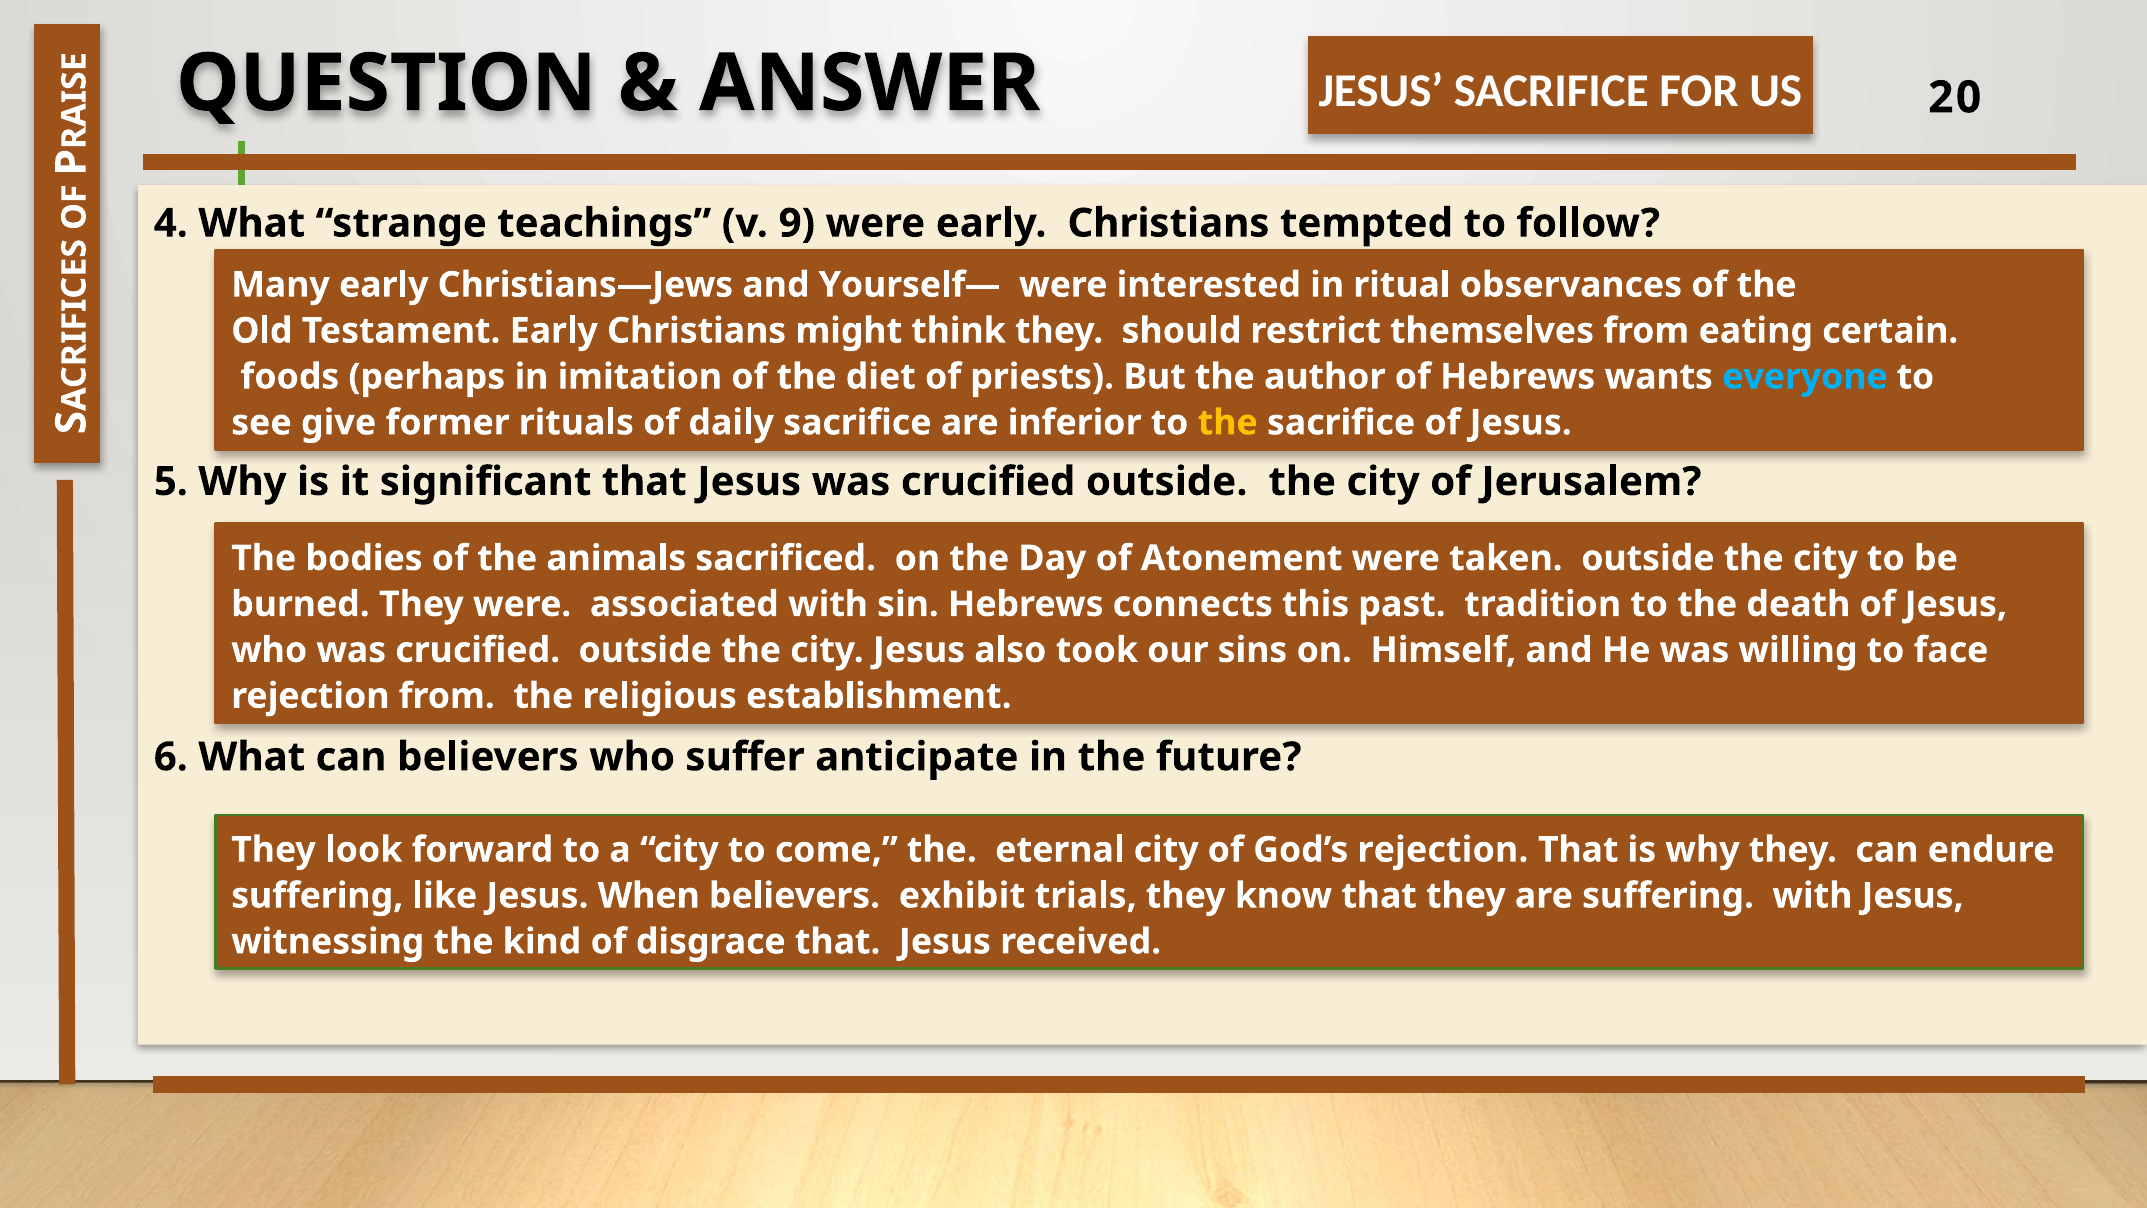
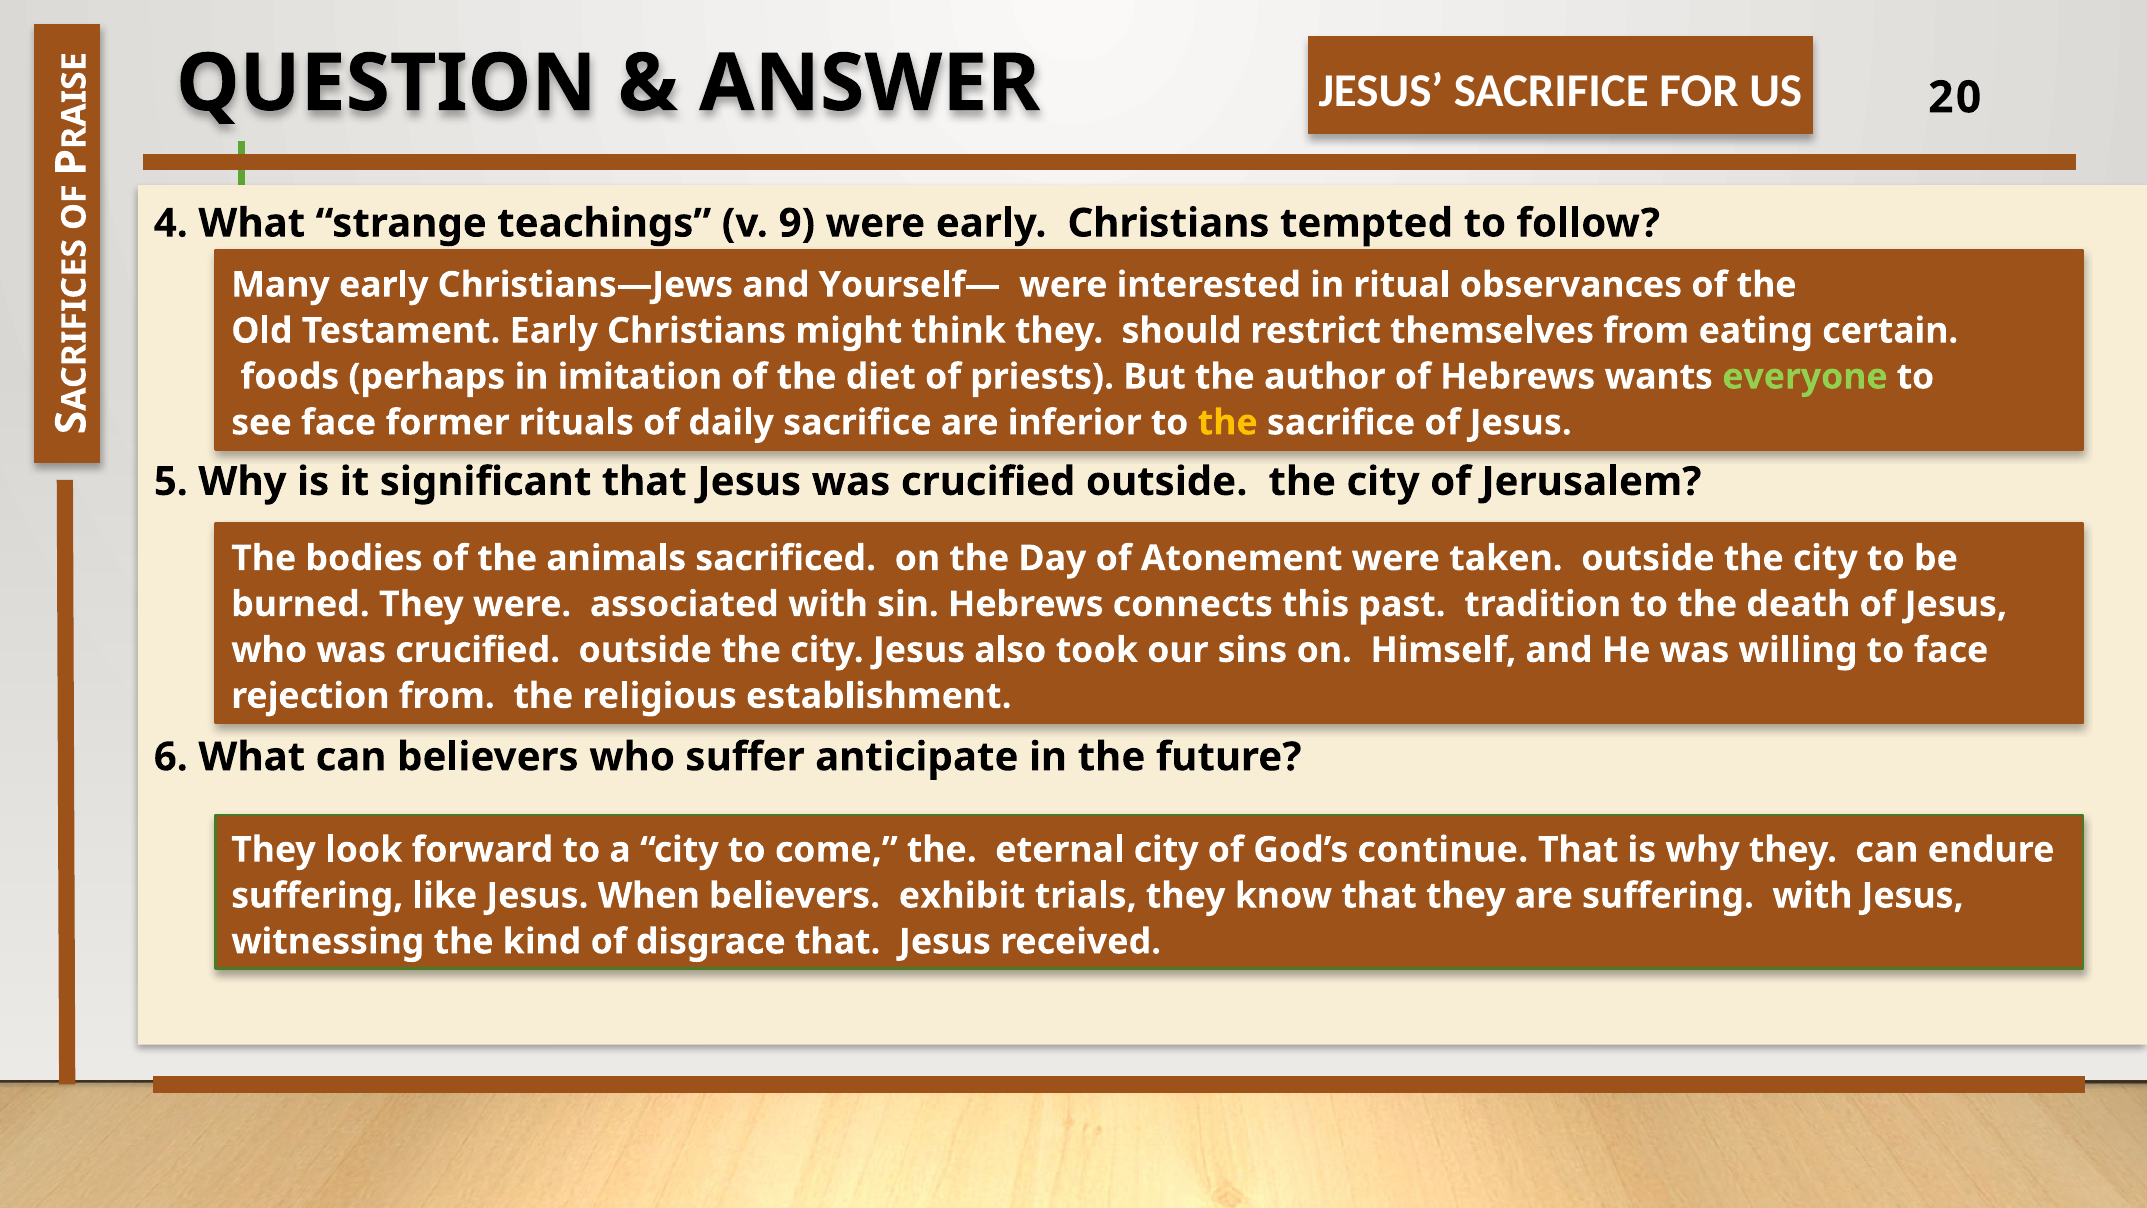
everyone colour: light blue -> light green
see give: give -> face
God’s rejection: rejection -> continue
